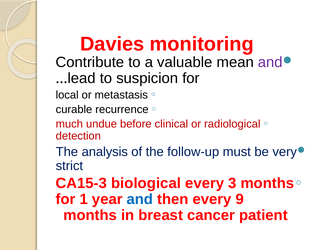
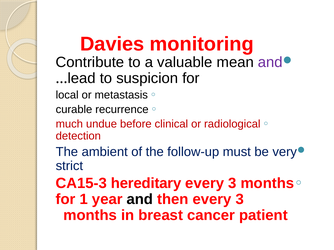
analysis: analysis -> ambient
biological: biological -> hereditary
and at (140, 200) colour: blue -> black
then every 9: 9 -> 3
